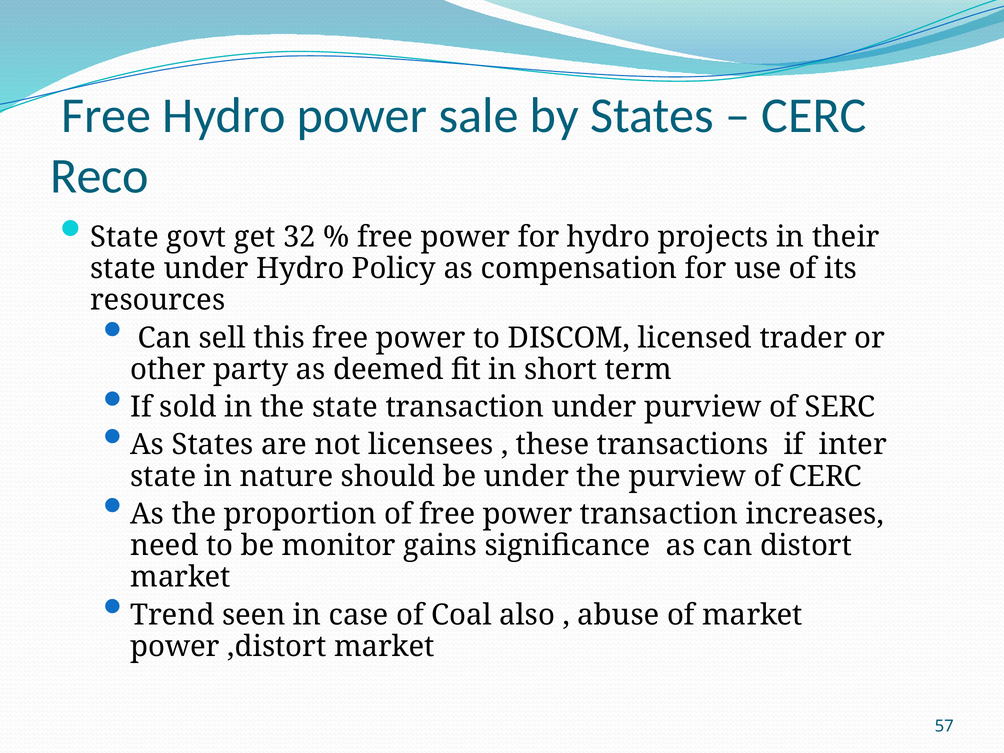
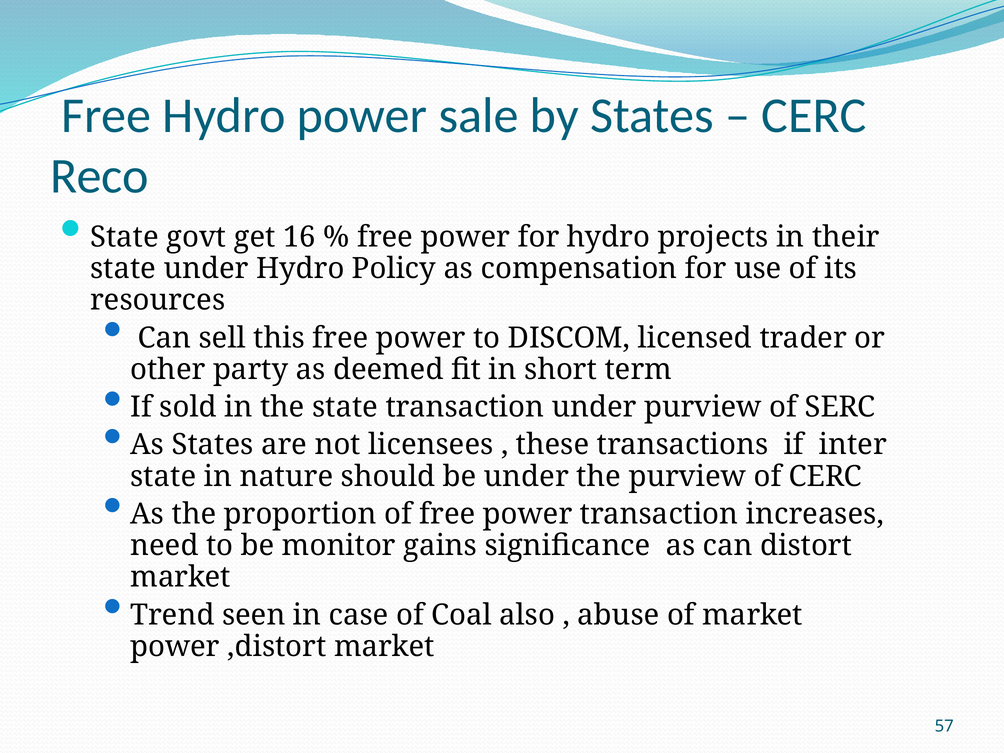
32: 32 -> 16
